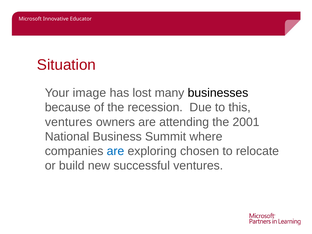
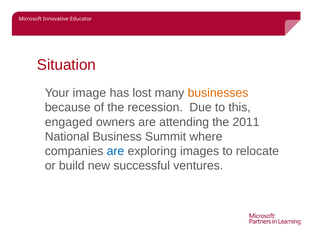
businesses colour: black -> orange
ventures at (69, 122): ventures -> engaged
2001: 2001 -> 2011
chosen: chosen -> images
